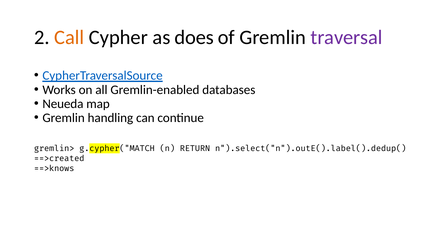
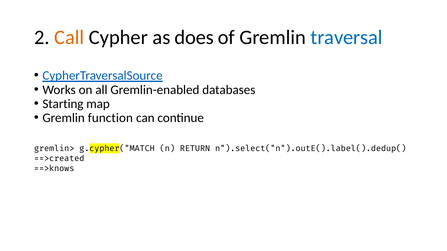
traversal colour: purple -> blue
Neueda: Neueda -> Starting
handling: handling -> function
